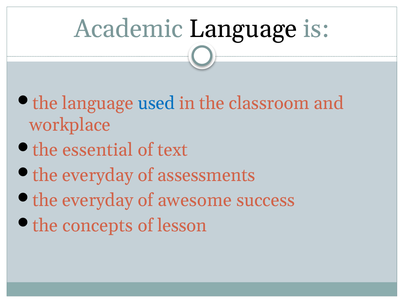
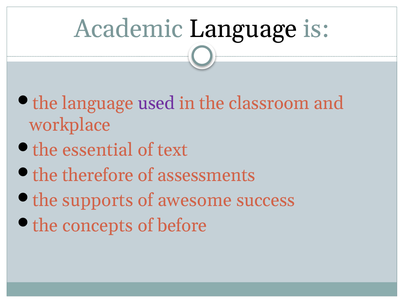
used colour: blue -> purple
everyday at (98, 175): everyday -> therefore
everyday at (98, 200): everyday -> supports
lesson: lesson -> before
